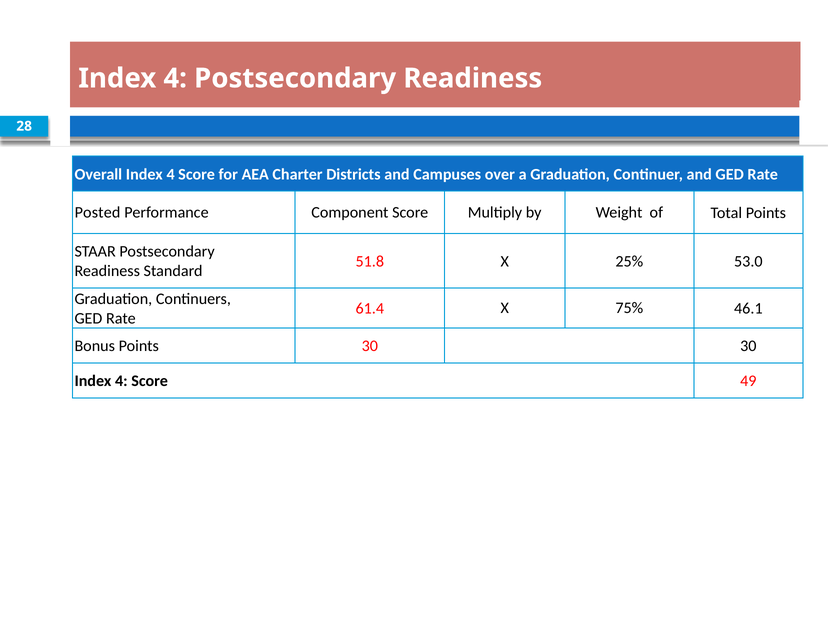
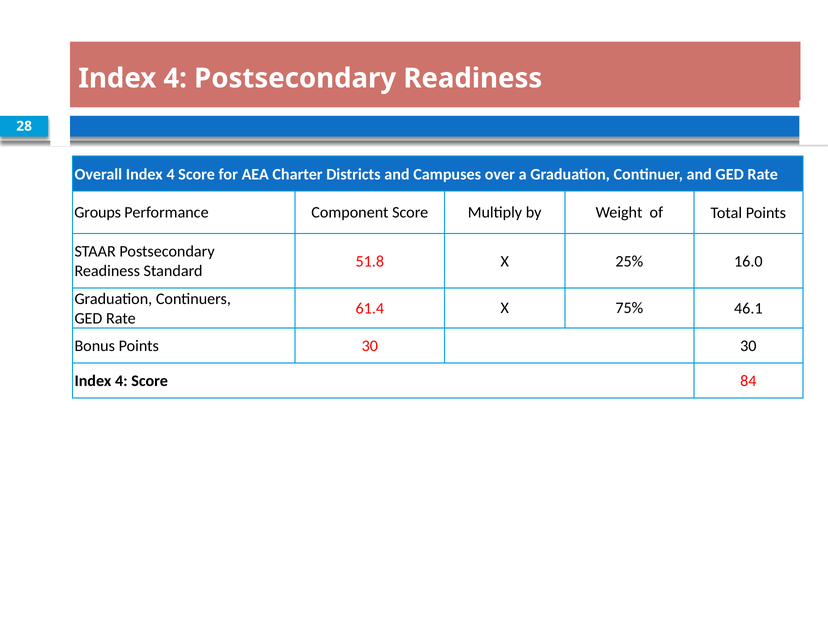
Posted: Posted -> Groups
53.0: 53.0 -> 16.0
49: 49 -> 84
